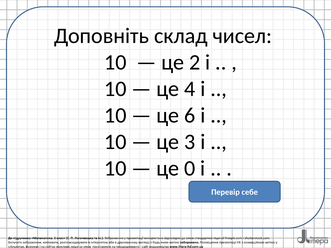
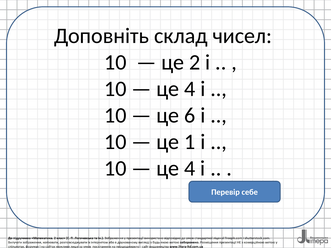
3: 3 -> 1
0 at (190, 168): 0 -> 4
